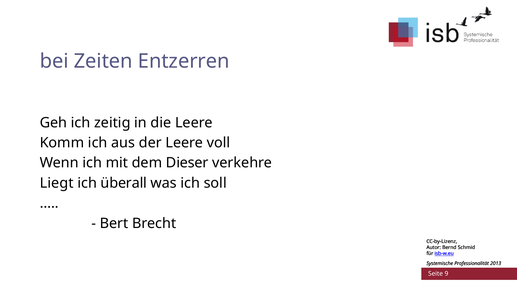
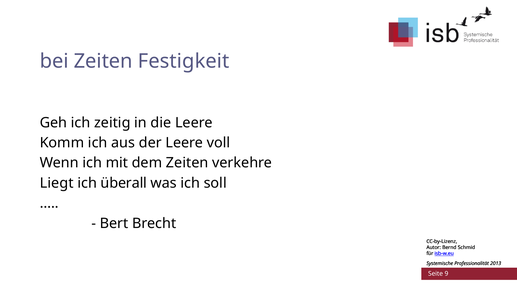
Entzerren: Entzerren -> Festigkeit
dem Dieser: Dieser -> Zeiten
